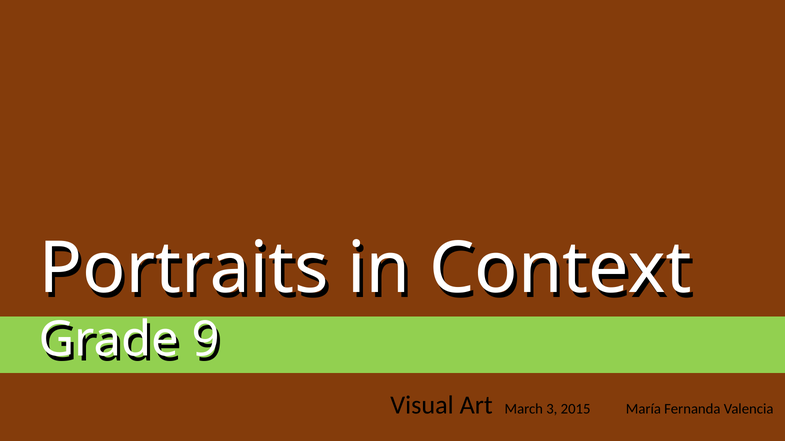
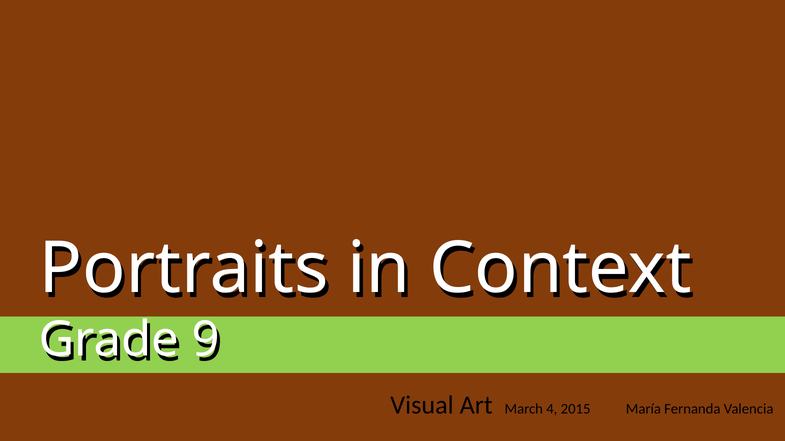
3: 3 -> 4
